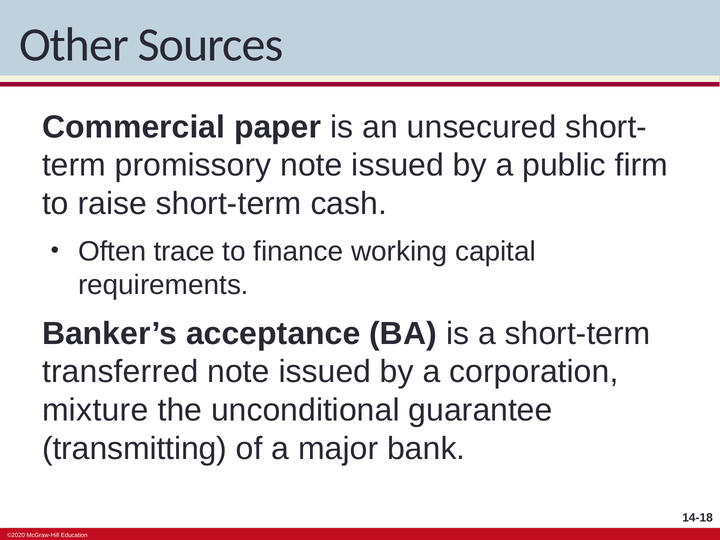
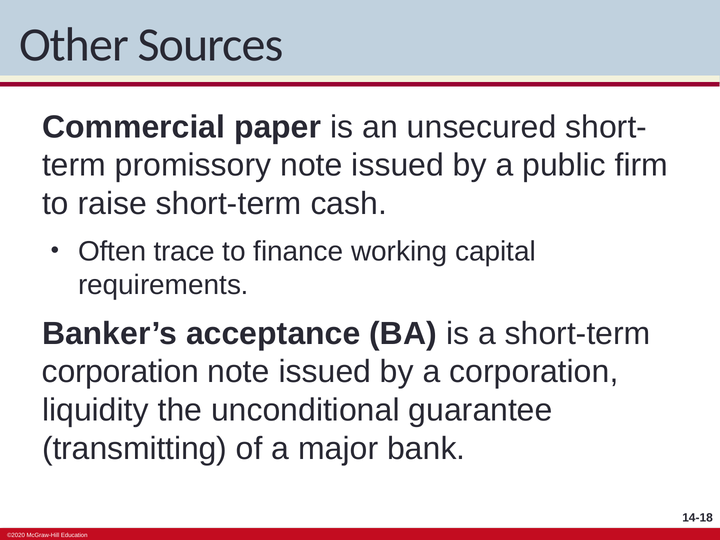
transferred at (120, 372): transferred -> corporation
mixture: mixture -> liquidity
